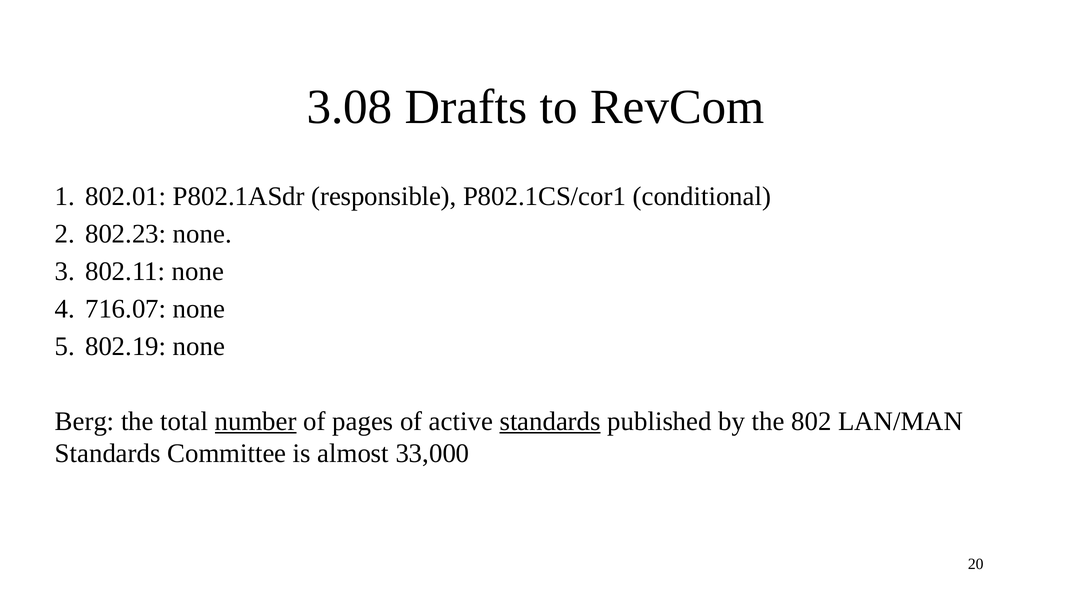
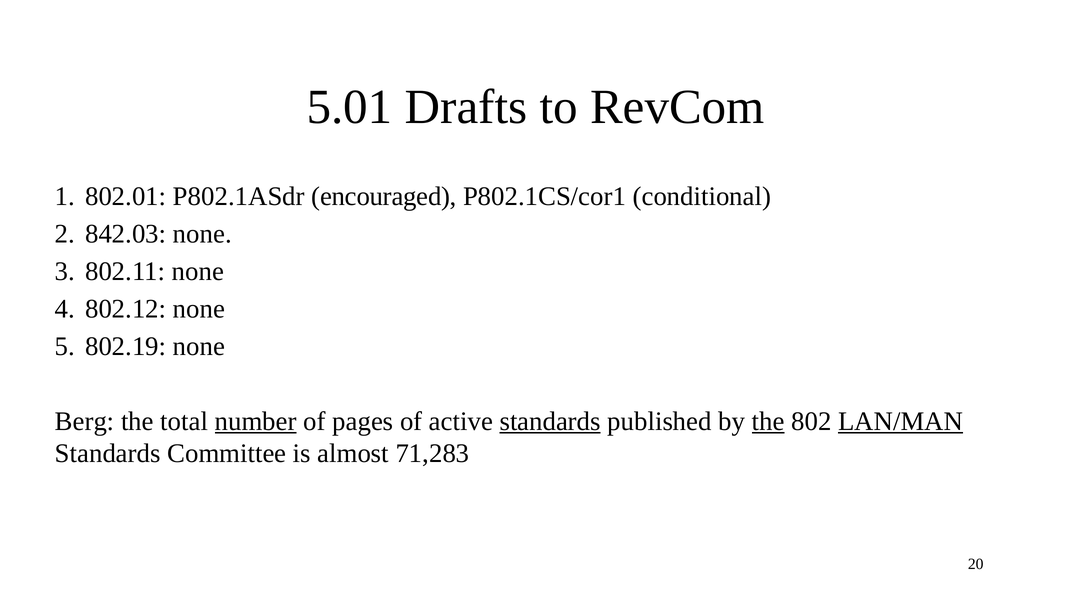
3.08: 3.08 -> 5.01
responsible: responsible -> encouraged
802.23: 802.23 -> 842.03
716.07: 716.07 -> 802.12
the at (768, 421) underline: none -> present
LAN/MAN underline: none -> present
33,000: 33,000 -> 71,283
